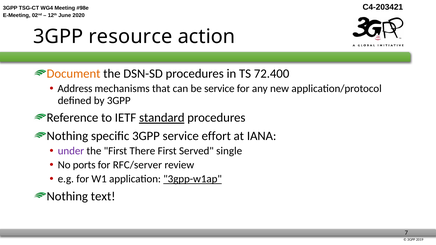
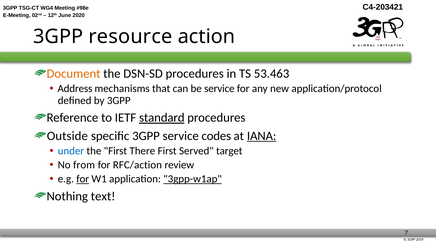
72.400: 72.400 -> 53.463
Nothing at (67, 136): Nothing -> Outside
effort: effort -> codes
IANA underline: none -> present
under colour: purple -> blue
single: single -> target
ports: ports -> from
RFC/server: RFC/server -> RFC/action
for at (83, 179) underline: none -> present
